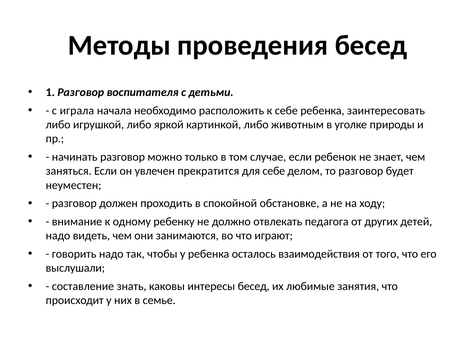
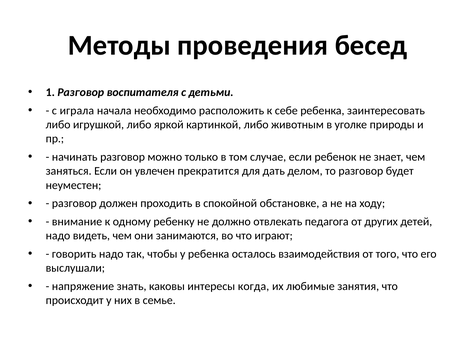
для себе: себе -> дать
составление: составление -> напряжение
интересы бесед: бесед -> когда
